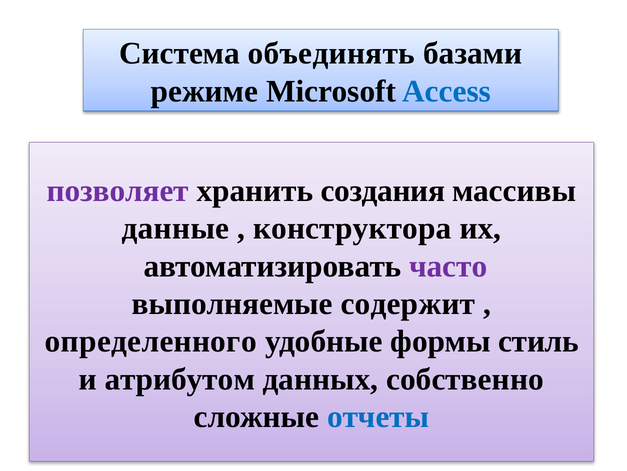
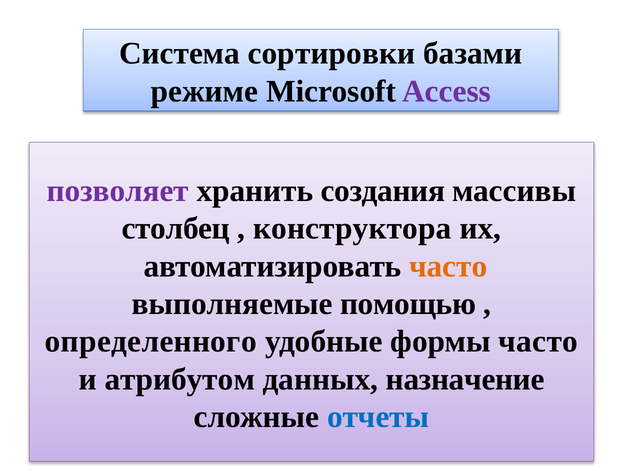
объединять: объединять -> сортировки
Access colour: blue -> purple
данные: данные -> столбец
часто at (448, 266) colour: purple -> orange
содержит: содержит -> помощью
формы стиль: стиль -> часто
собственно: собственно -> назначение
